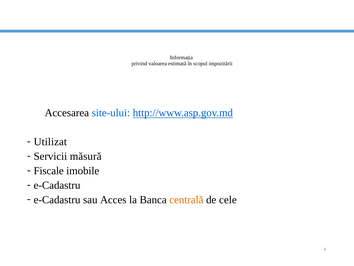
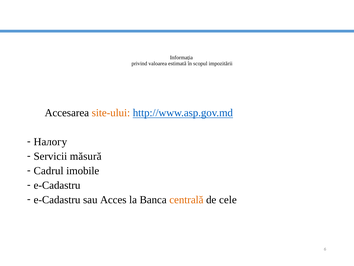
site-ului colour: blue -> orange
Utilizat: Utilizat -> Налогу
Fiscale: Fiscale -> Cadrul
